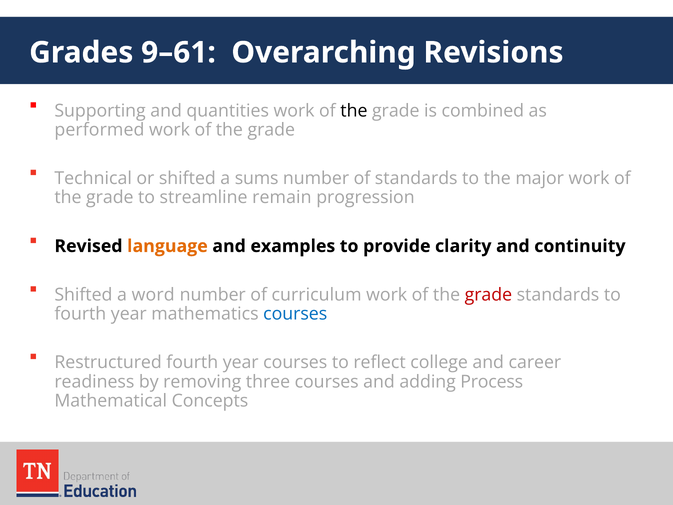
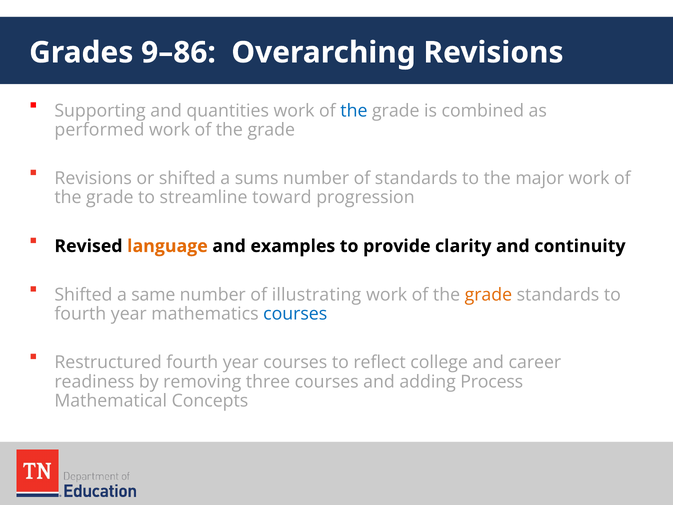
9–61: 9–61 -> 9–86
the at (354, 111) colour: black -> blue
Technical at (93, 178): Technical -> Revisions
remain: remain -> toward
word: word -> same
curriculum: curriculum -> illustrating
grade at (488, 295) colour: red -> orange
